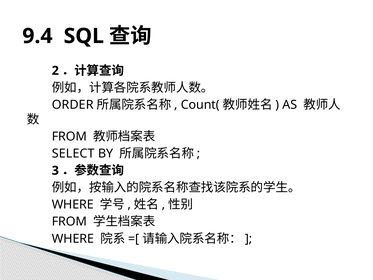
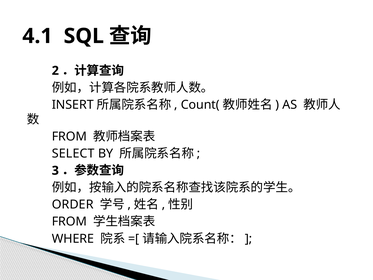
9.4: 9.4 -> 4.1
ORDER: ORDER -> INSERT
WHERE at (73, 204): WHERE -> ORDER
